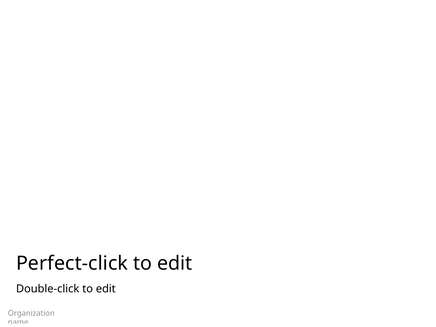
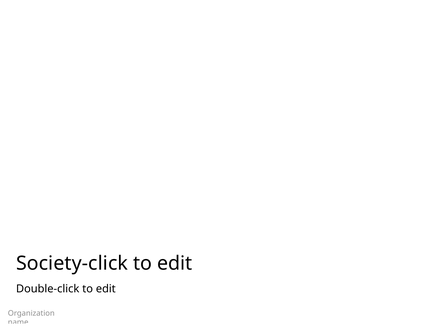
Perfect-click: Perfect-click -> Society-click
